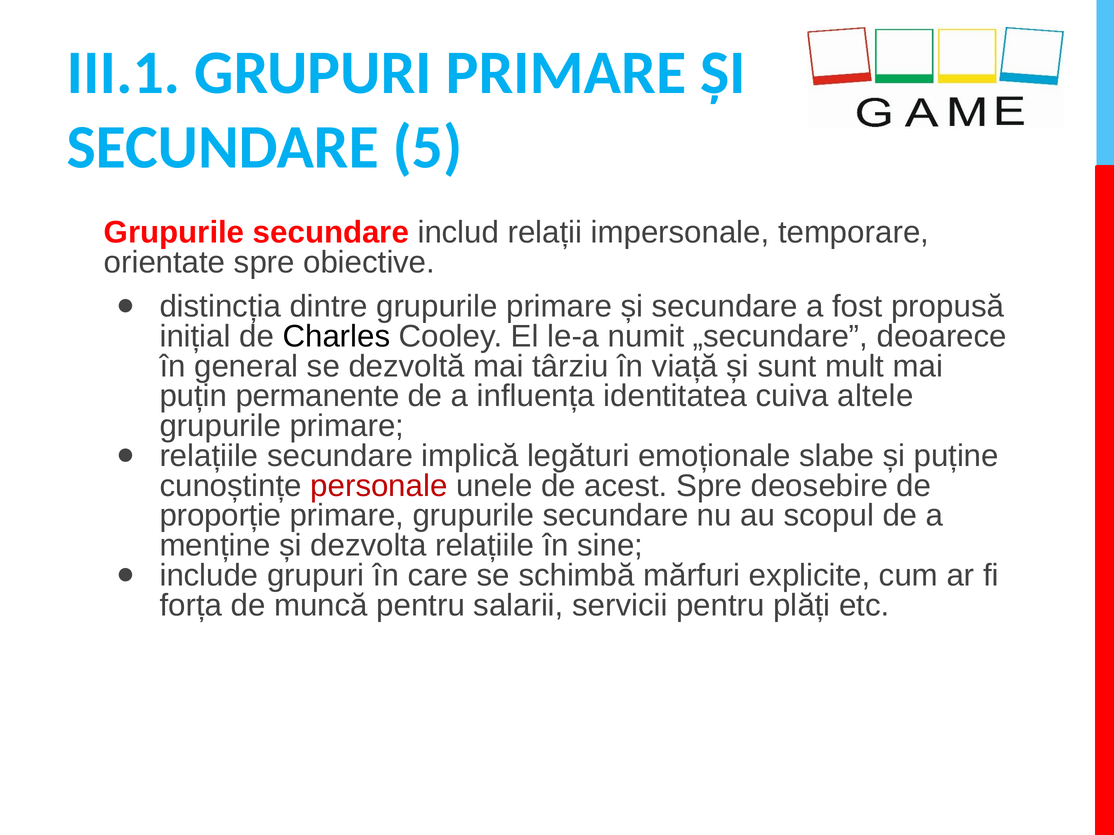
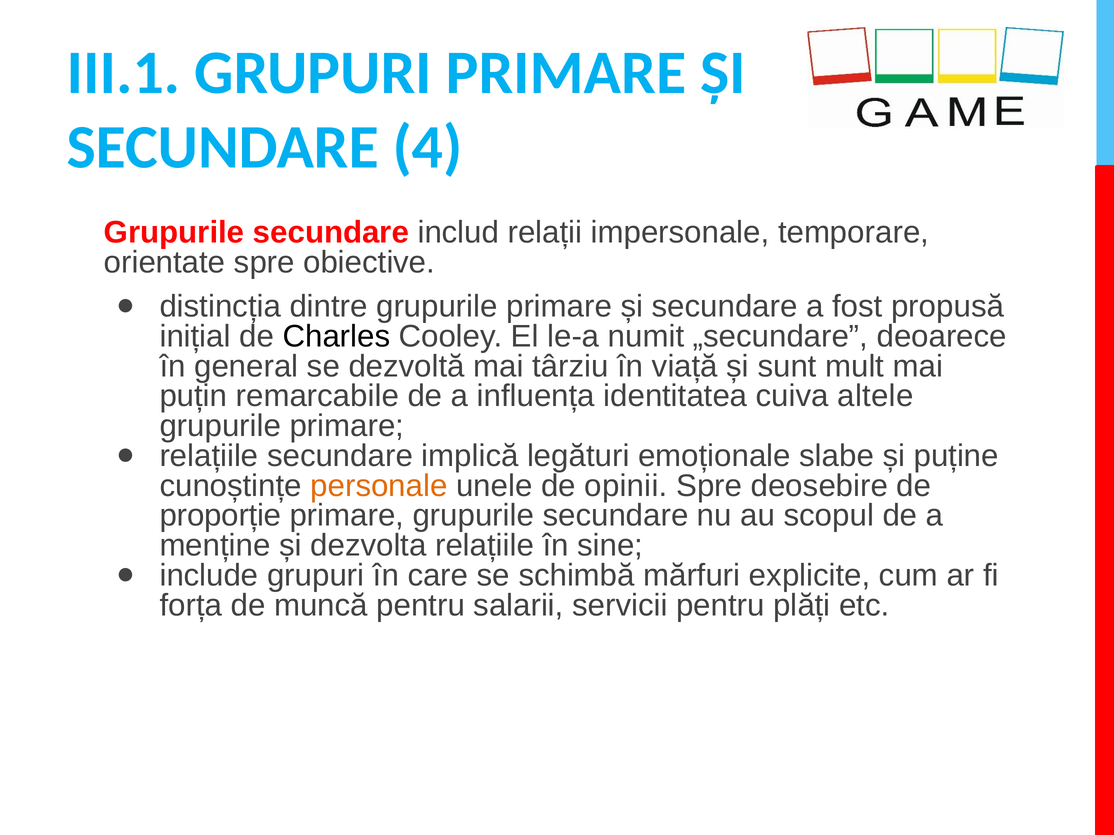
5: 5 -> 4
permanente: permanente -> remarcabile
personale colour: red -> orange
acest: acest -> opinii
